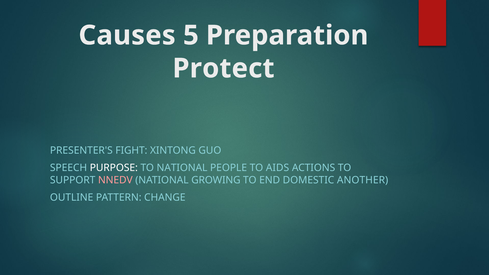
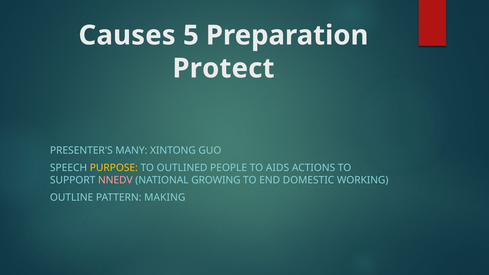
FIGHT: FIGHT -> MANY
PURPOSE colour: white -> yellow
TO NATIONAL: NATIONAL -> OUTLINED
ANOTHER: ANOTHER -> WORKING
CHANGE: CHANGE -> MAKING
